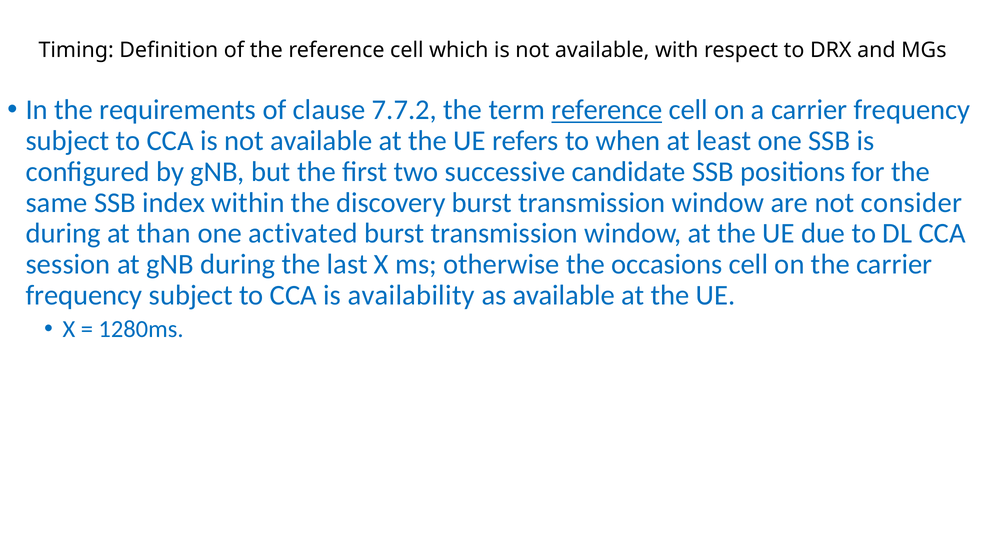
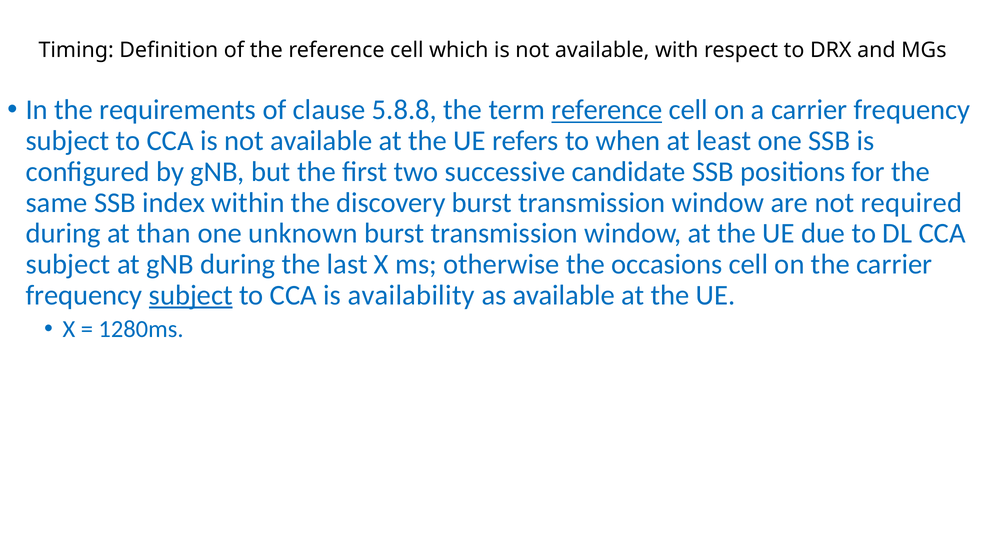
7.7.2: 7.7.2 -> 5.8.8
consider: consider -> required
activated: activated -> unknown
session at (68, 264): session -> subject
subject at (191, 295) underline: none -> present
